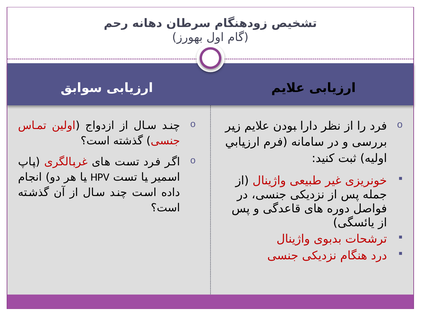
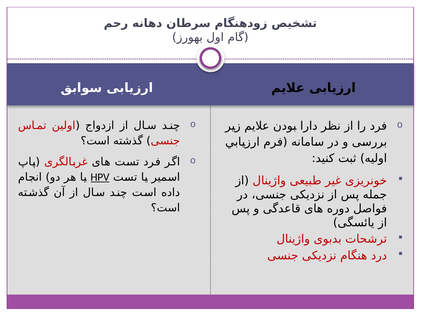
HPV underline: none -> present
